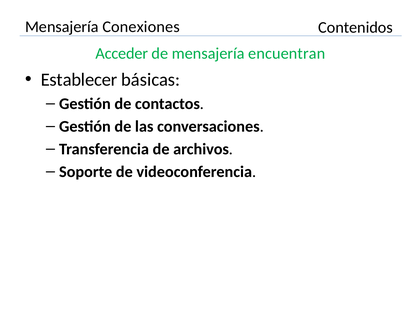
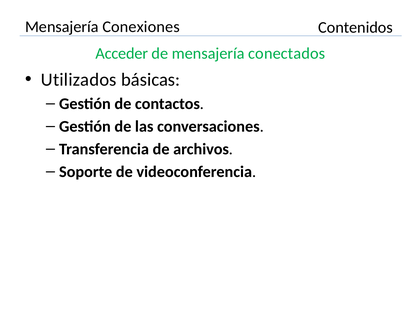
encuentran: encuentran -> conectados
Establecer: Establecer -> Utilizados
